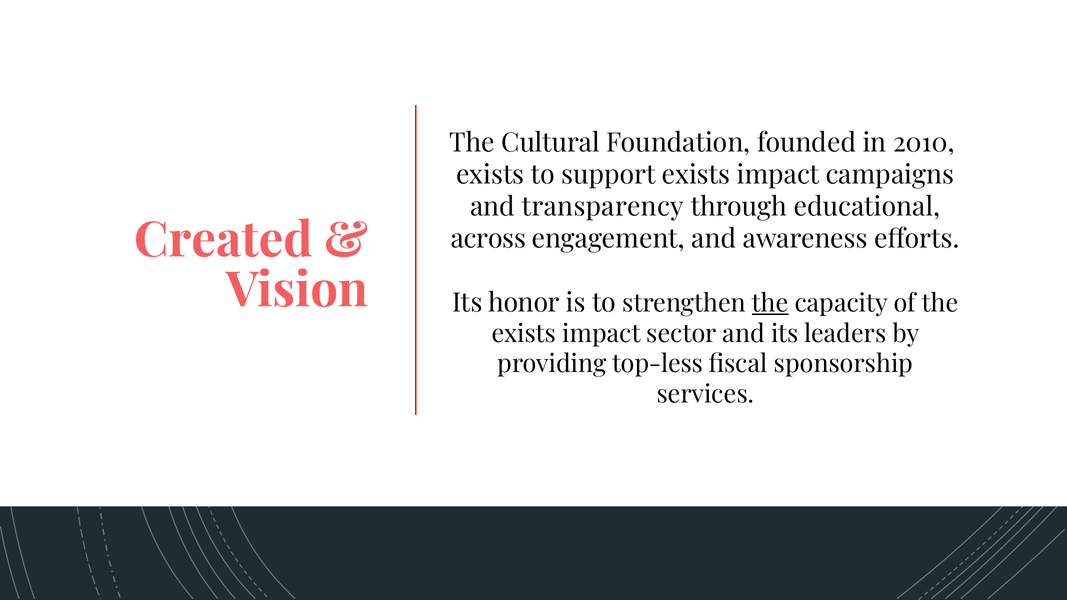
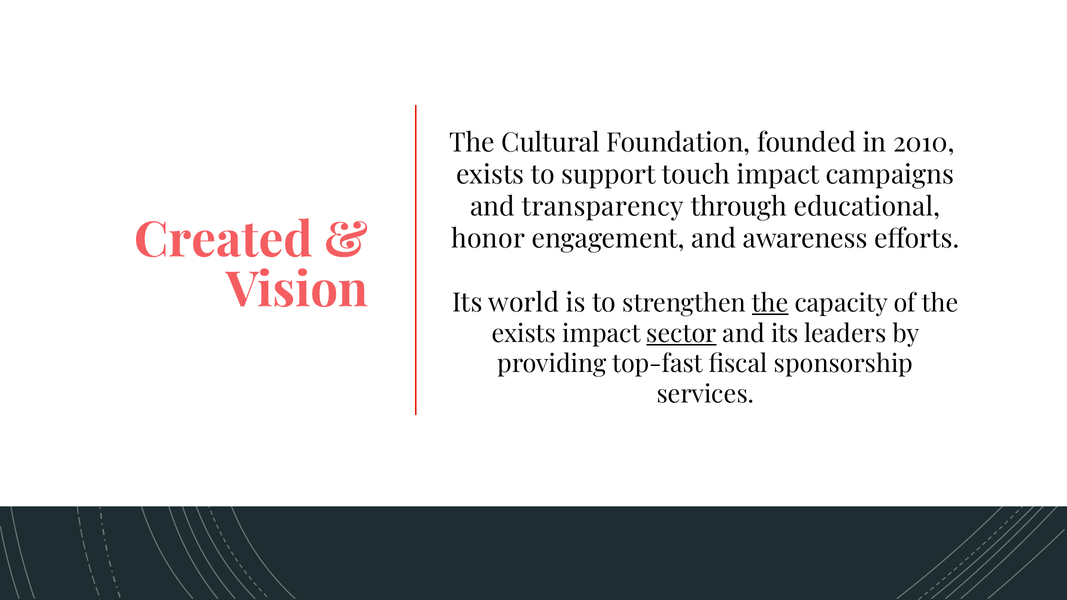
support exists: exists -> touch
across: across -> honor
honor: honor -> world
sector underline: none -> present
top-less: top-less -> top-fast
